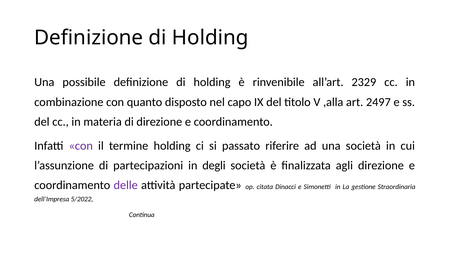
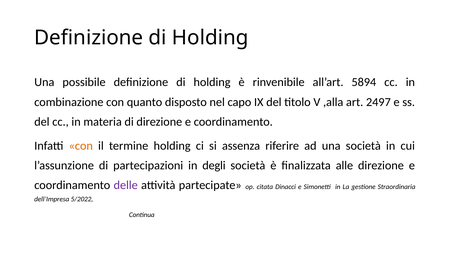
2329: 2329 -> 5894
con at (81, 146) colour: purple -> orange
passato: passato -> assenza
agli: agli -> alle
